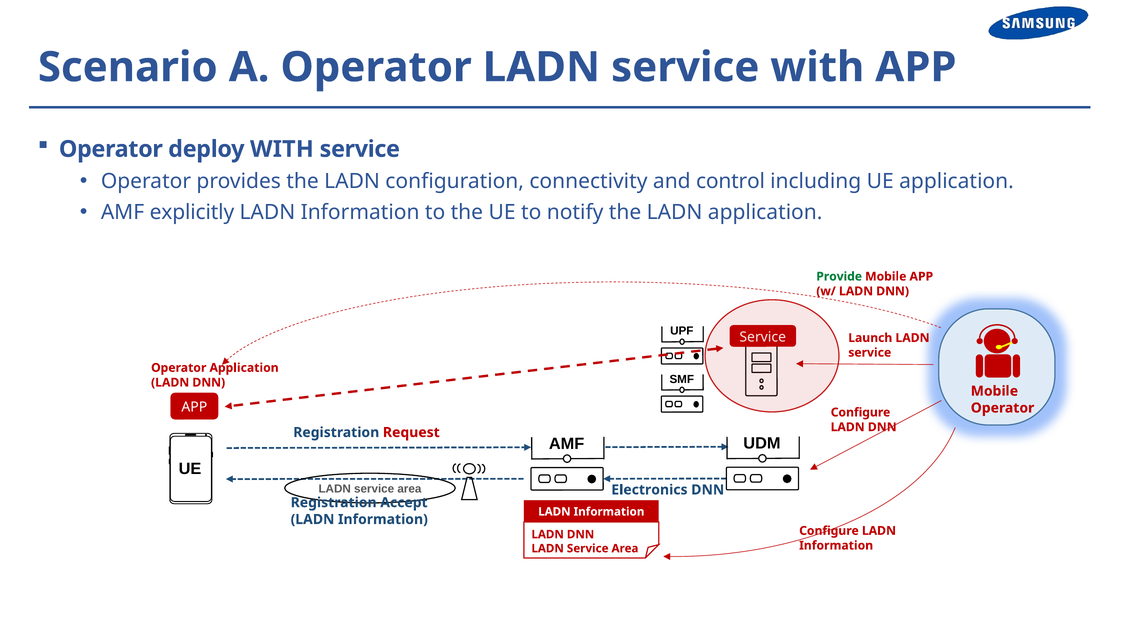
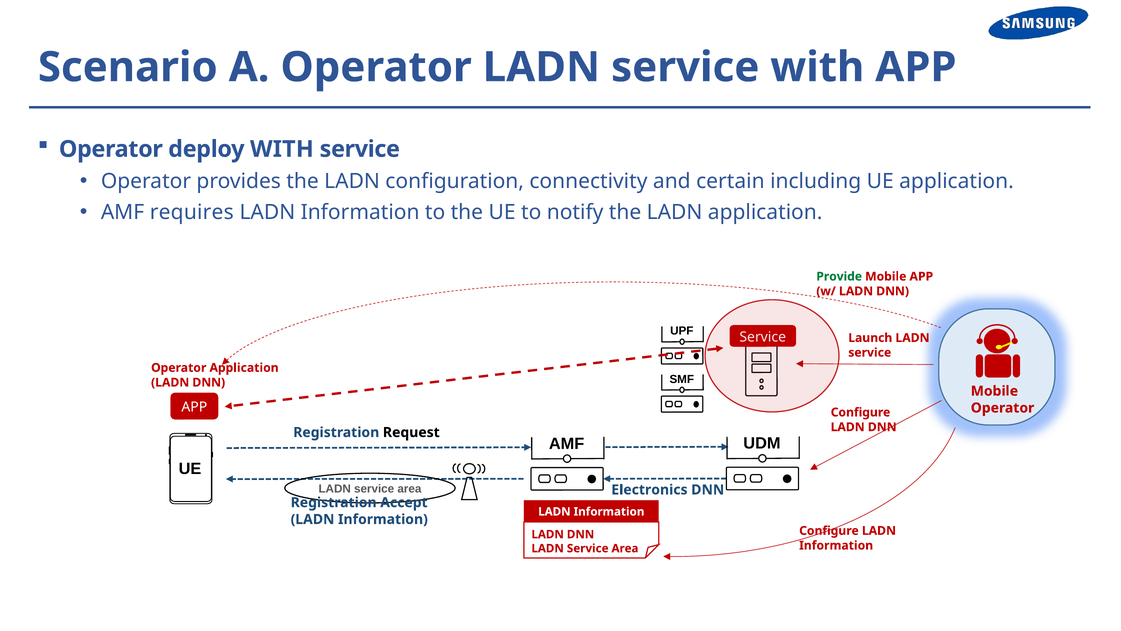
control: control -> certain
explicitly: explicitly -> requires
Request colour: red -> black
